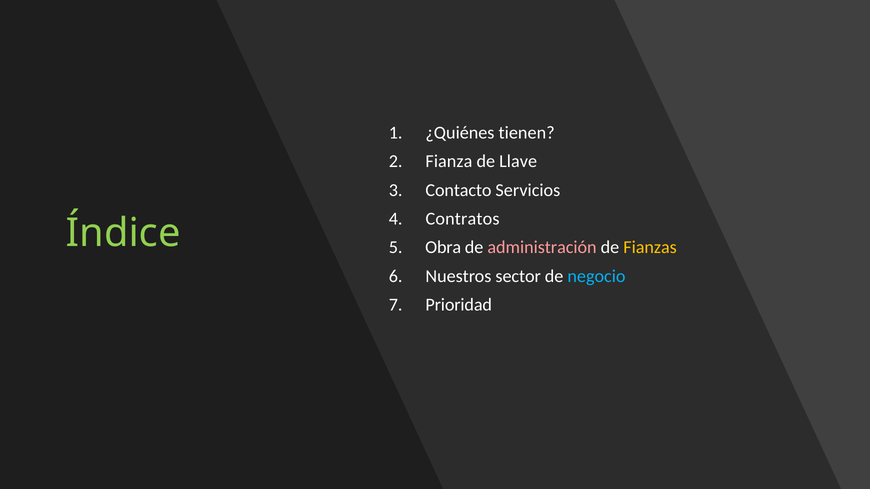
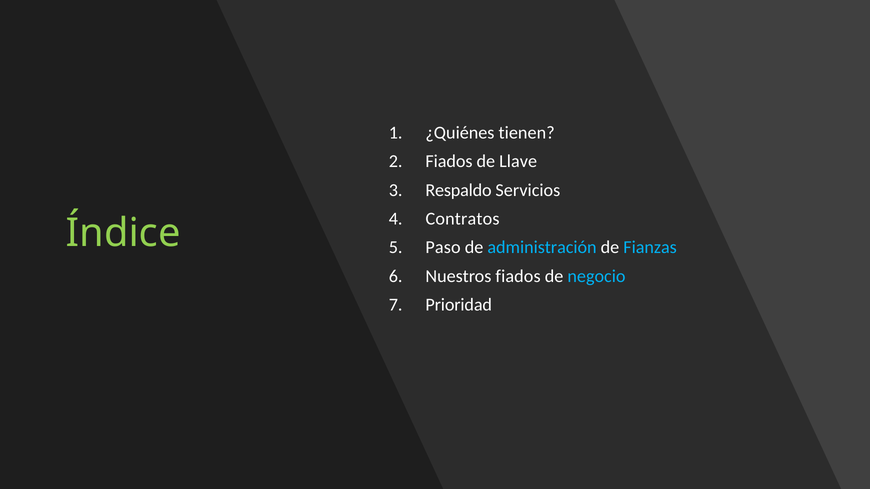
2 Fianza: Fianza -> Fiados
Contacto: Contacto -> Respaldo
Obra: Obra -> Paso
administración colour: pink -> light blue
Fianzas colour: yellow -> light blue
Nuestros sector: sector -> fiados
